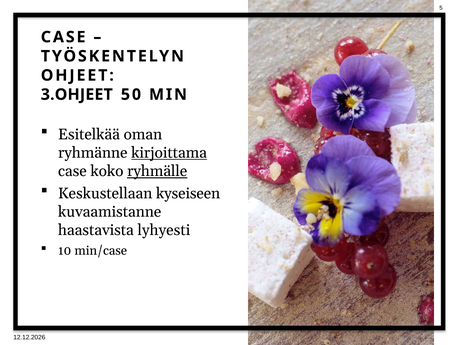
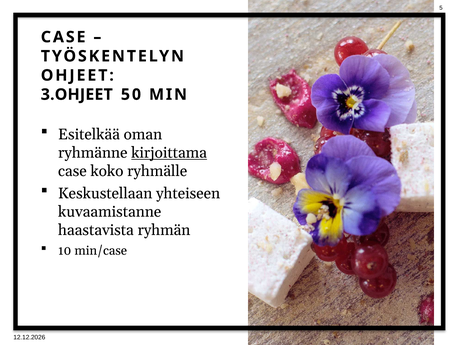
ryhmälle underline: present -> none
kyseiseen: kyseiseen -> yhteiseen
lyhyesti: lyhyesti -> ryhmän
